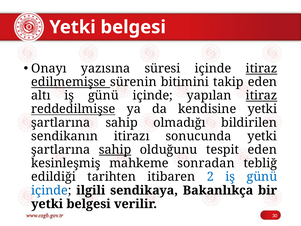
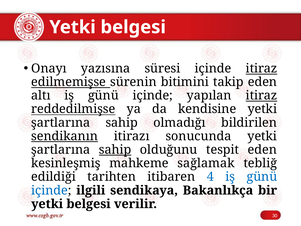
sendikanın underline: none -> present
sonradan: sonradan -> sağlamak
2: 2 -> 4
